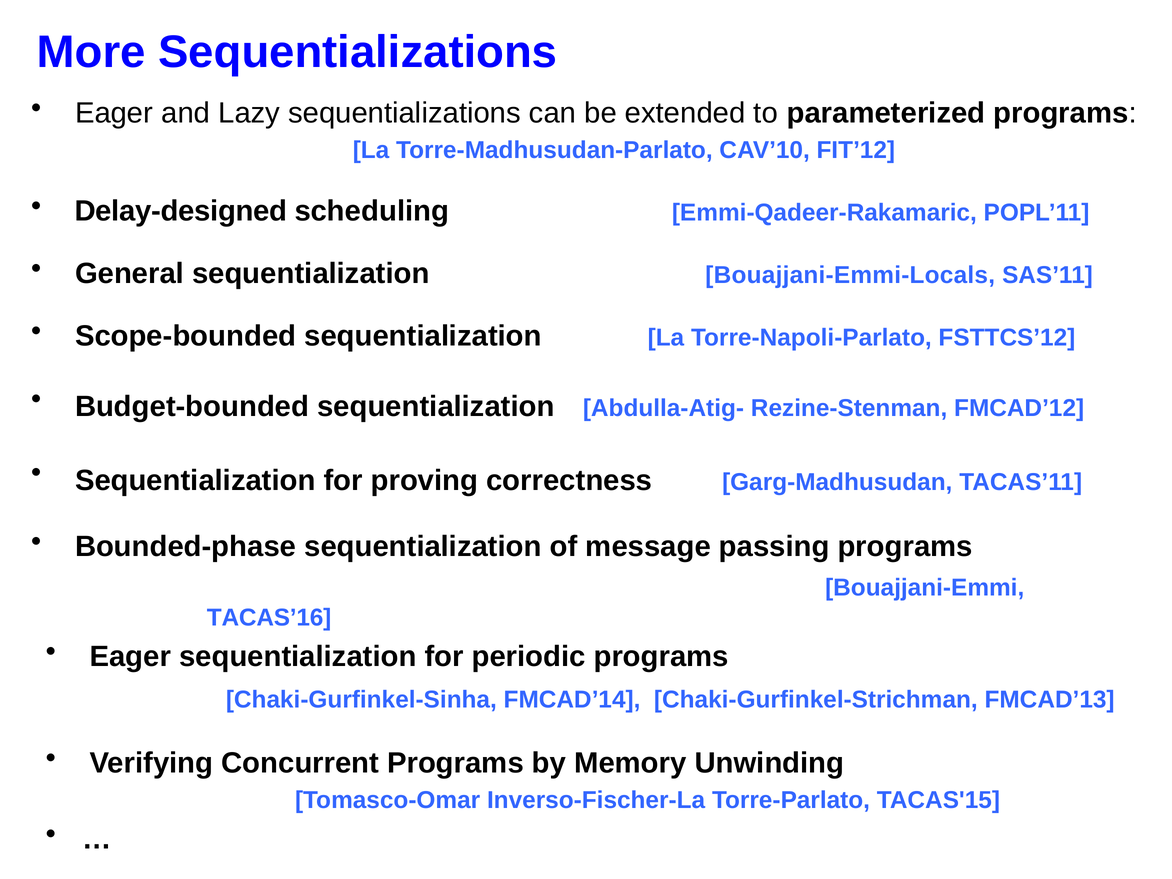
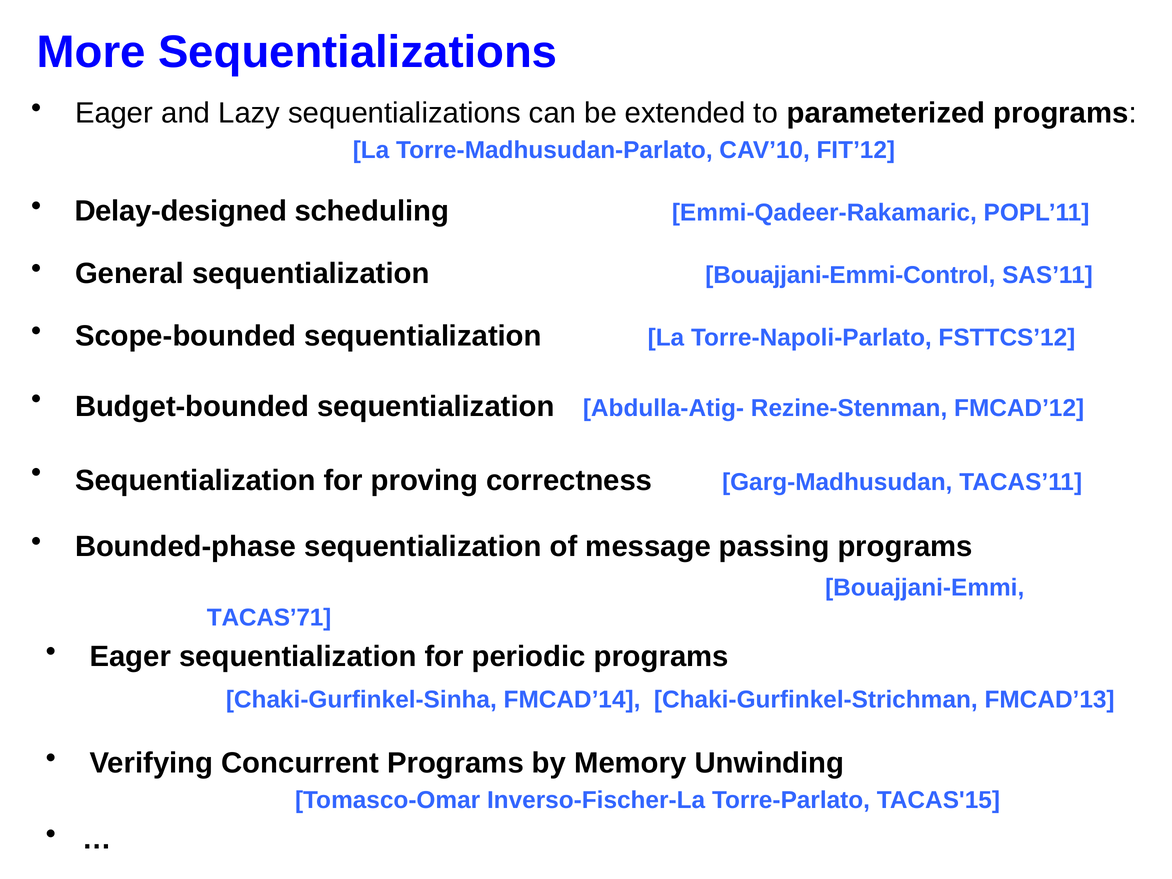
Bouajjani-Emmi-Locals: Bouajjani-Emmi-Locals -> Bouajjani-Emmi-Control
TACAS’16: TACAS’16 -> TACAS’71
